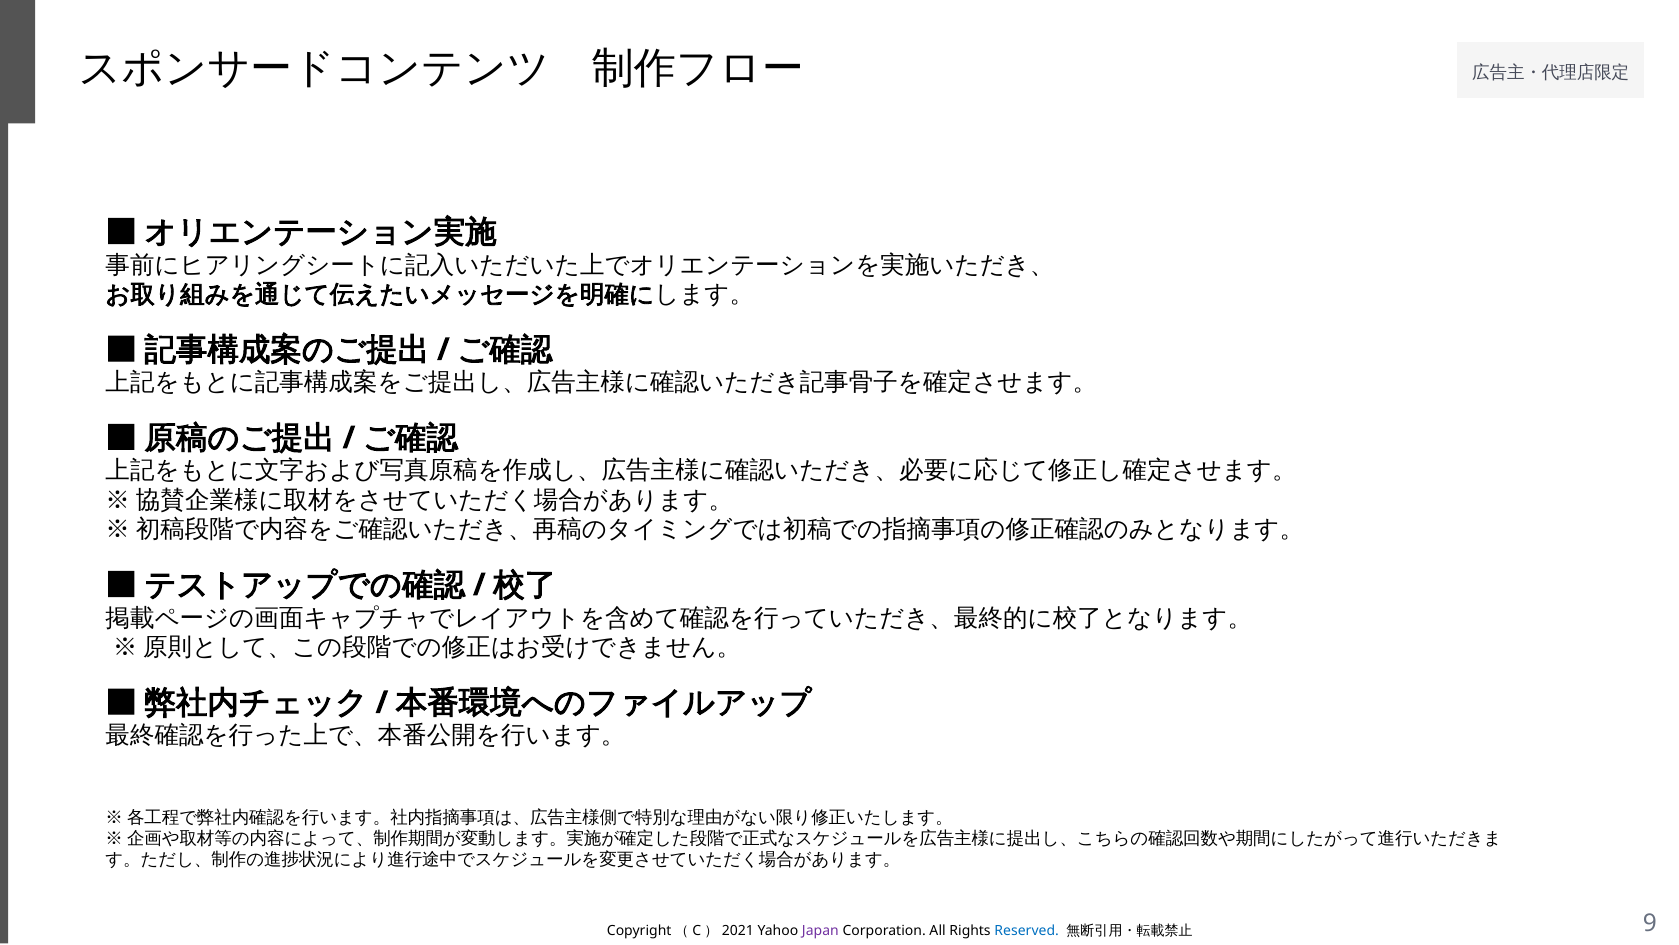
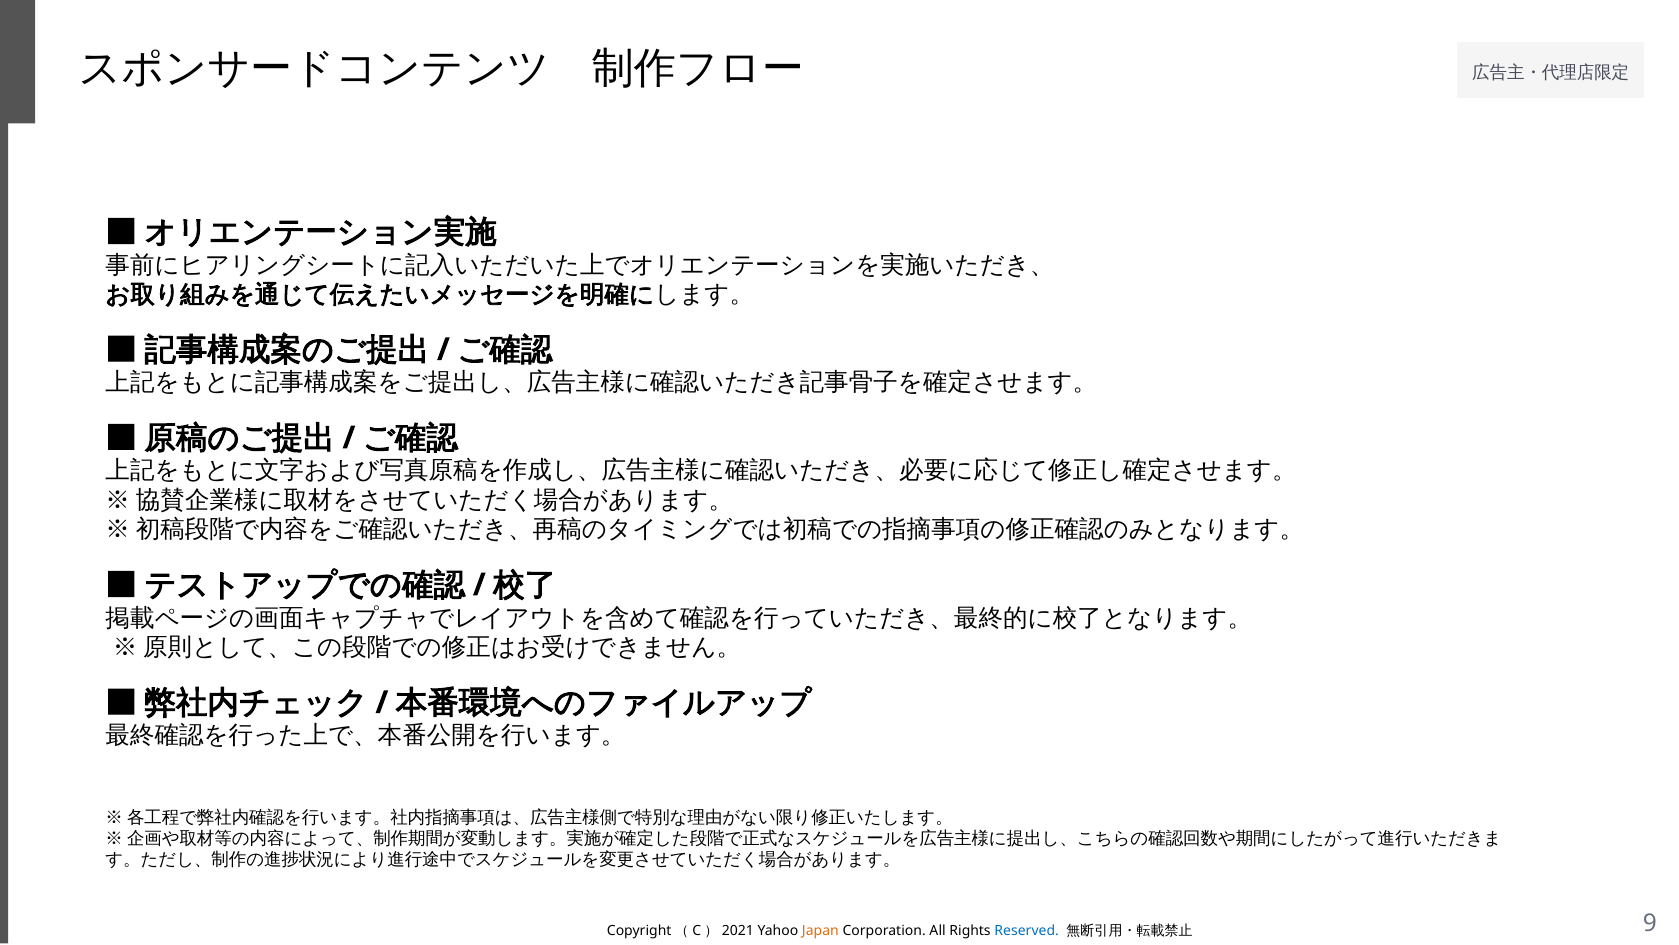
Japan colour: purple -> orange
